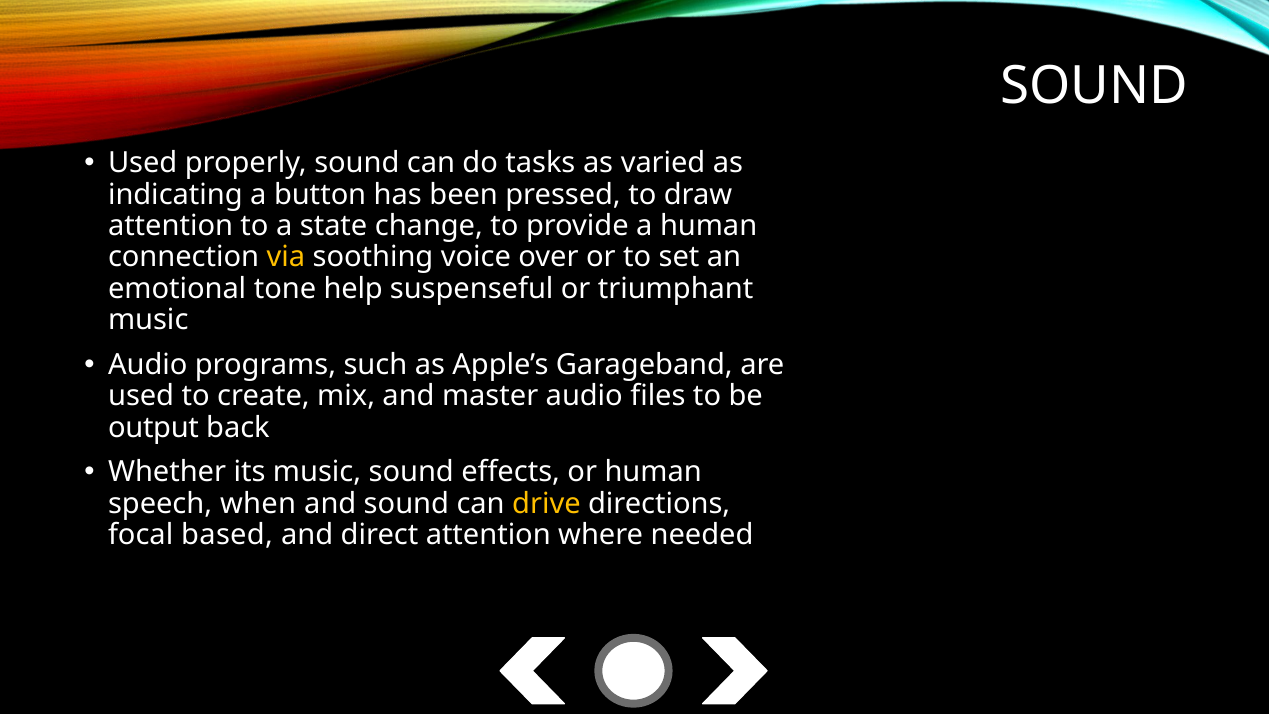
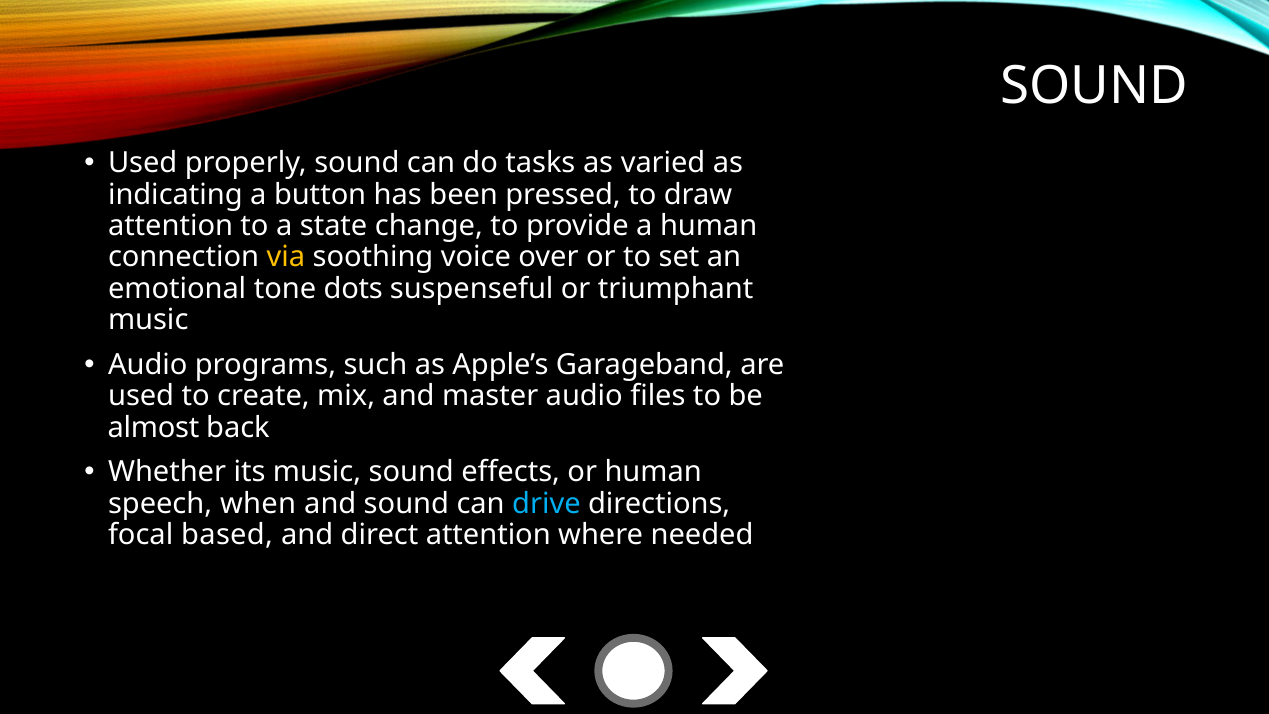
help: help -> dots
output: output -> almost
drive colour: yellow -> light blue
